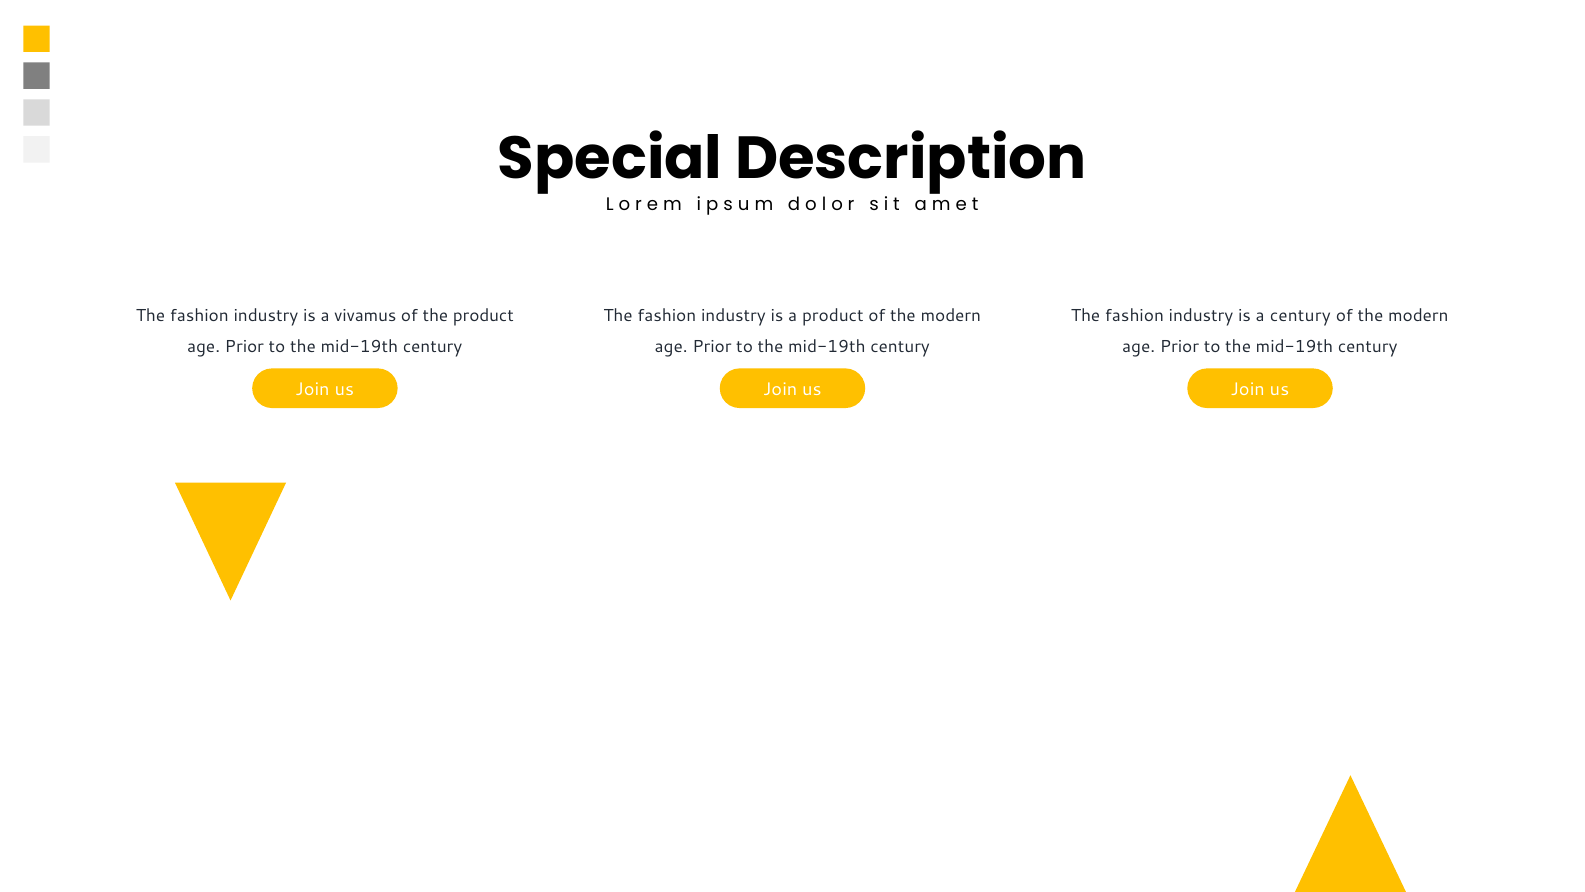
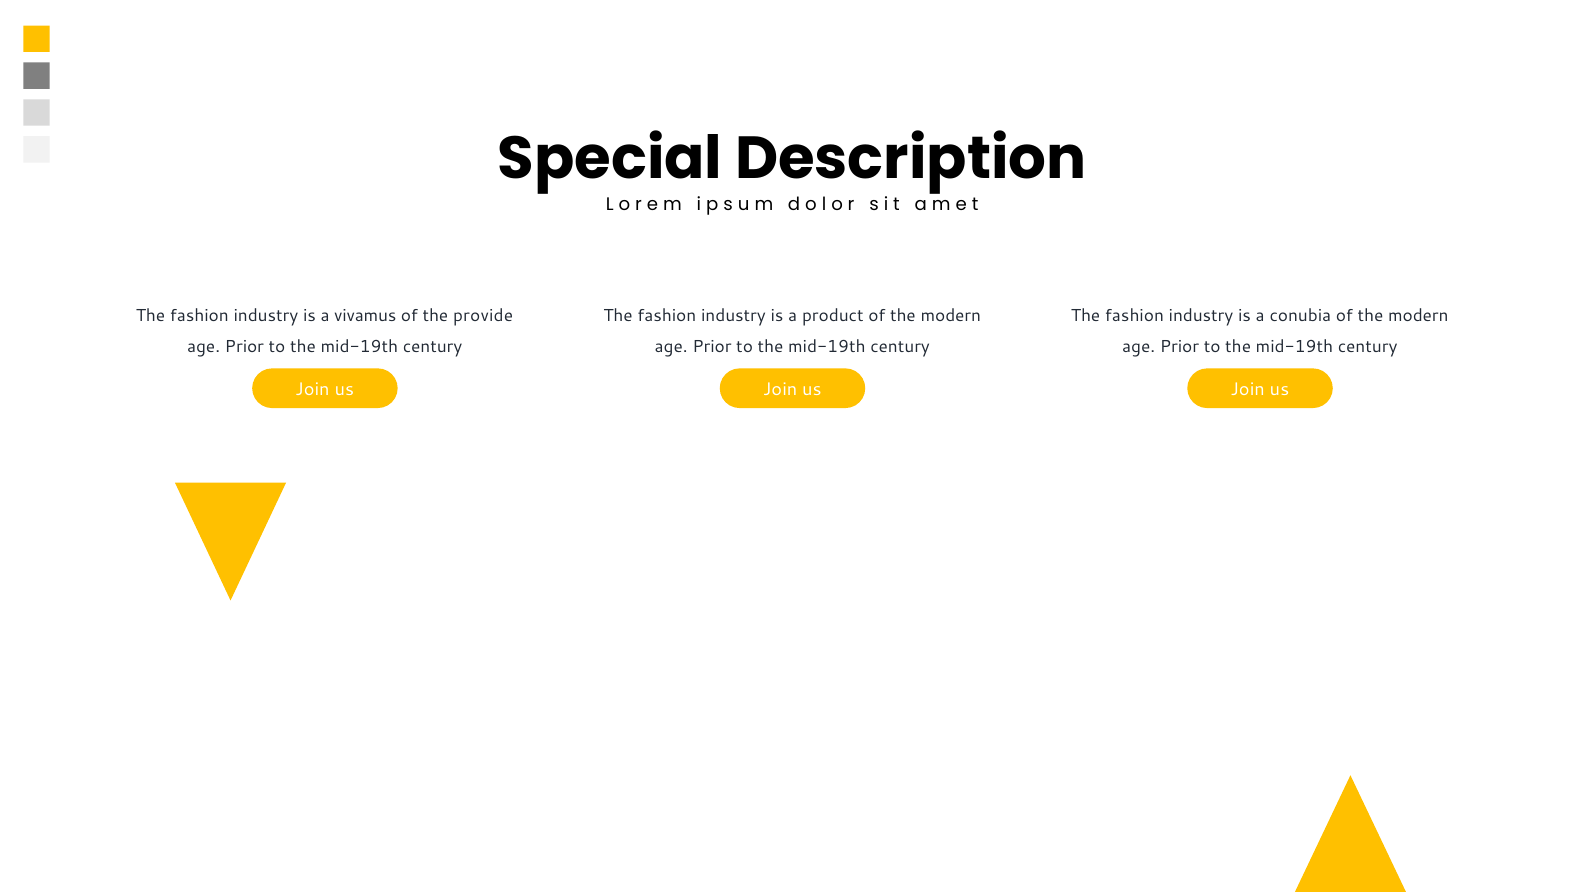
the product: product -> provide
a century: century -> conubia
